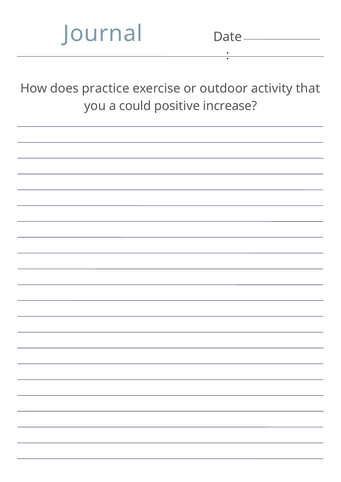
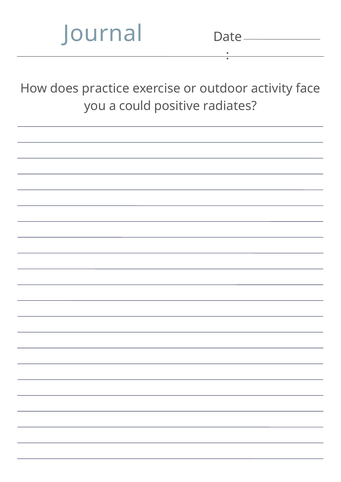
that: that -> face
increase: increase -> radiates
